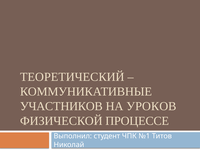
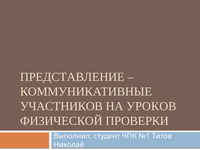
ТЕОРЕТИЧЕСКИЙ: ТЕОРЕТИЧЕСКИЙ -> ПРЕДСТАВЛЕНИЕ
ПРОЦЕССЕ: ПРОЦЕССЕ -> ПРОВЕРКИ
